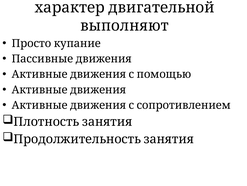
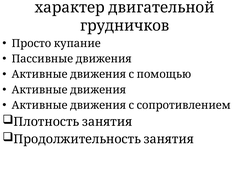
выполняют: выполняют -> грудничков
